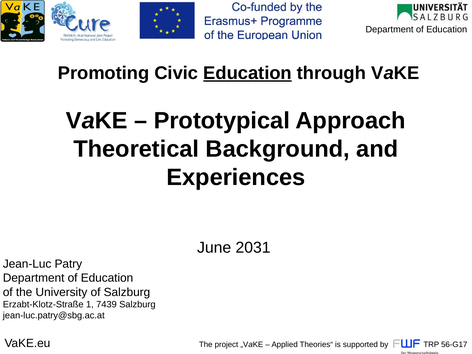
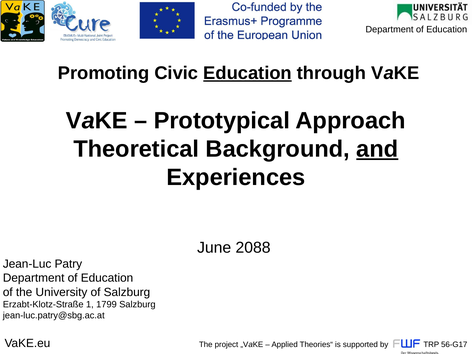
and underline: none -> present
2031: 2031 -> 2088
7439: 7439 -> 1799
